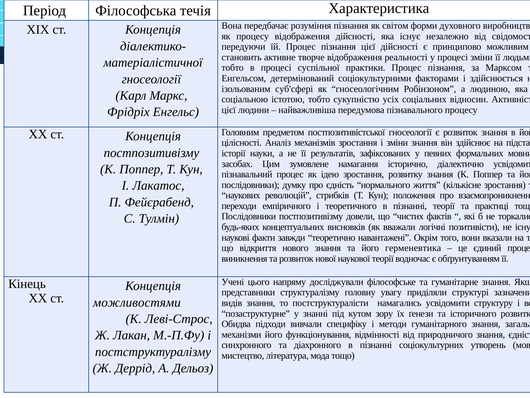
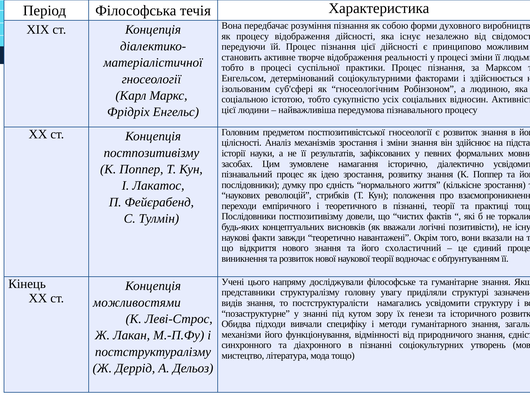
світом: світом -> собою
герменевтика: герменевтика -> схоластичний
